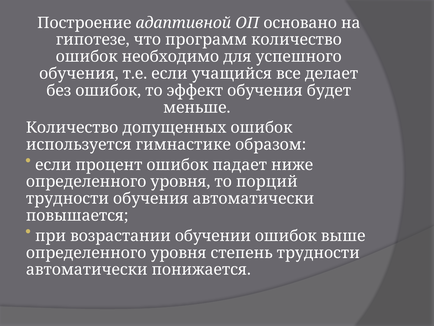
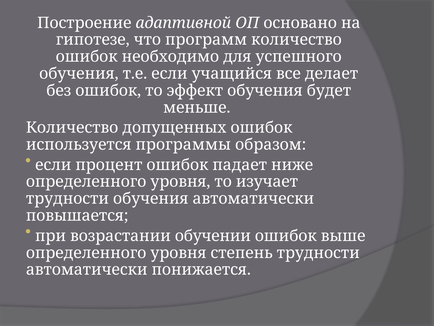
гимнастике: гимнастике -> программы
порций: порций -> изучает
